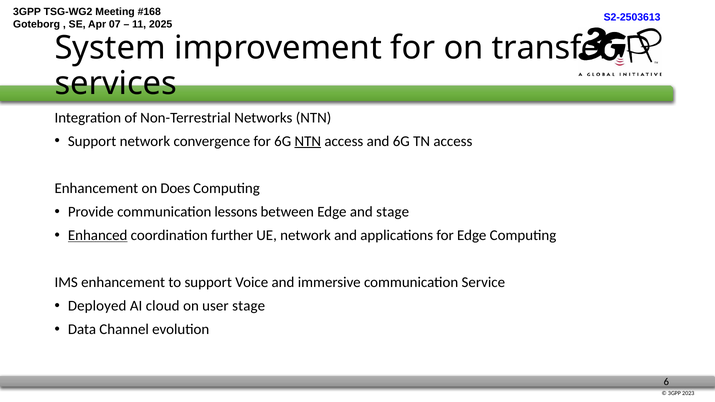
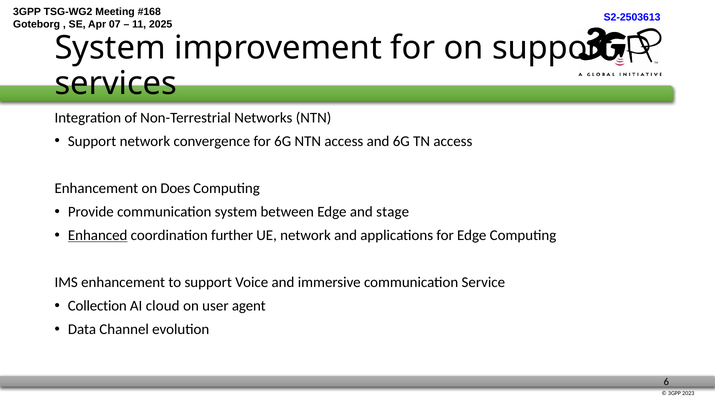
on transfer: transfer -> support
NTN at (308, 141) underline: present -> none
communication lessons: lessons -> system
Deployed: Deployed -> Collection
user stage: stage -> agent
